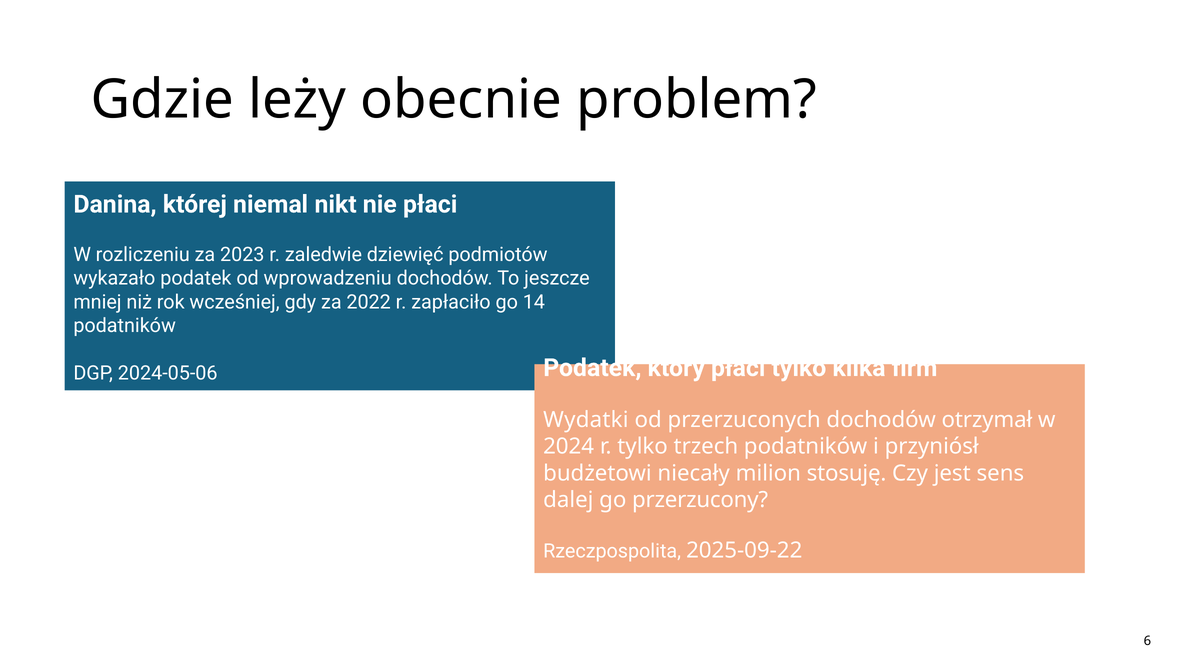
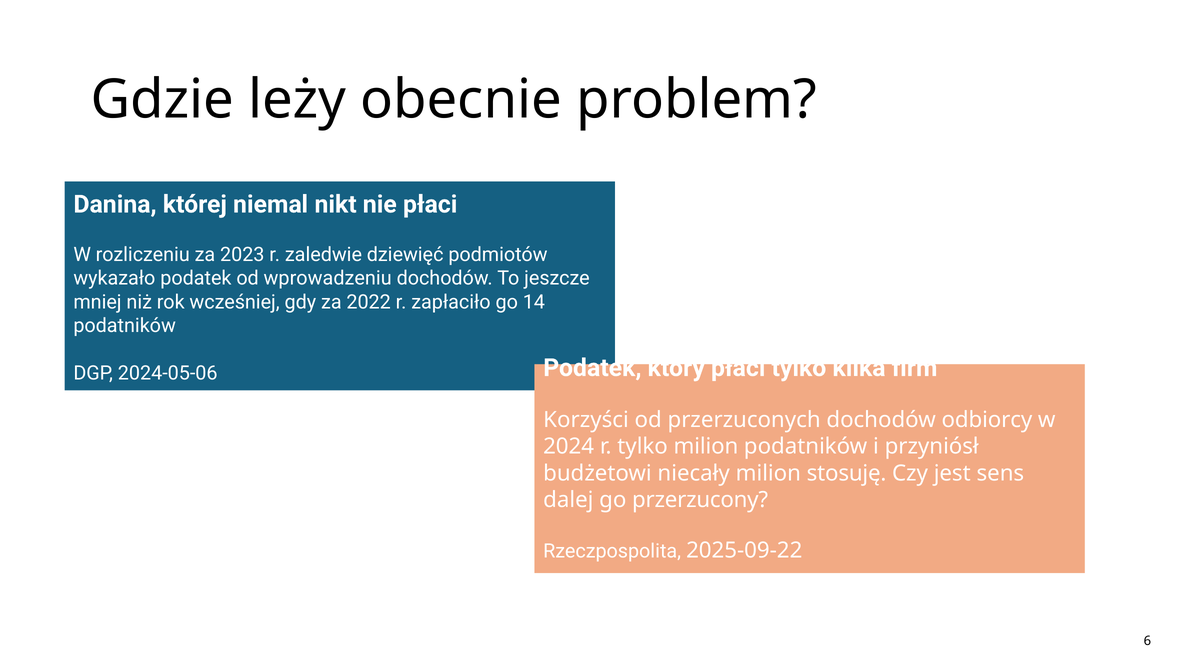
Wydatki: Wydatki -> Korzyści
otrzymał: otrzymał -> odbiorcy
tylko trzech: trzech -> milion
